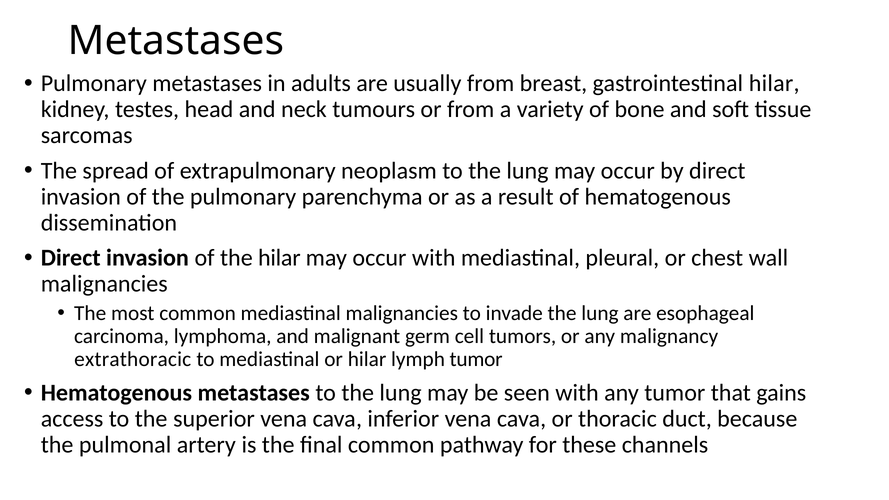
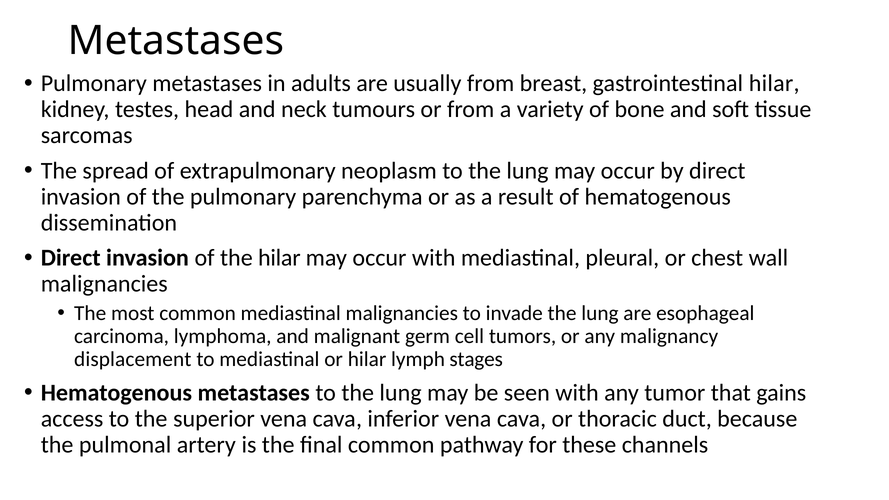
extrathoracic: extrathoracic -> displacement
lymph tumor: tumor -> stages
